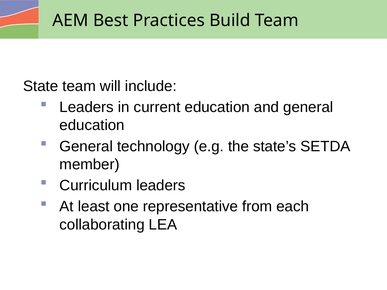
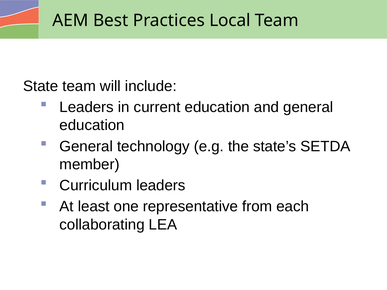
Build: Build -> Local
